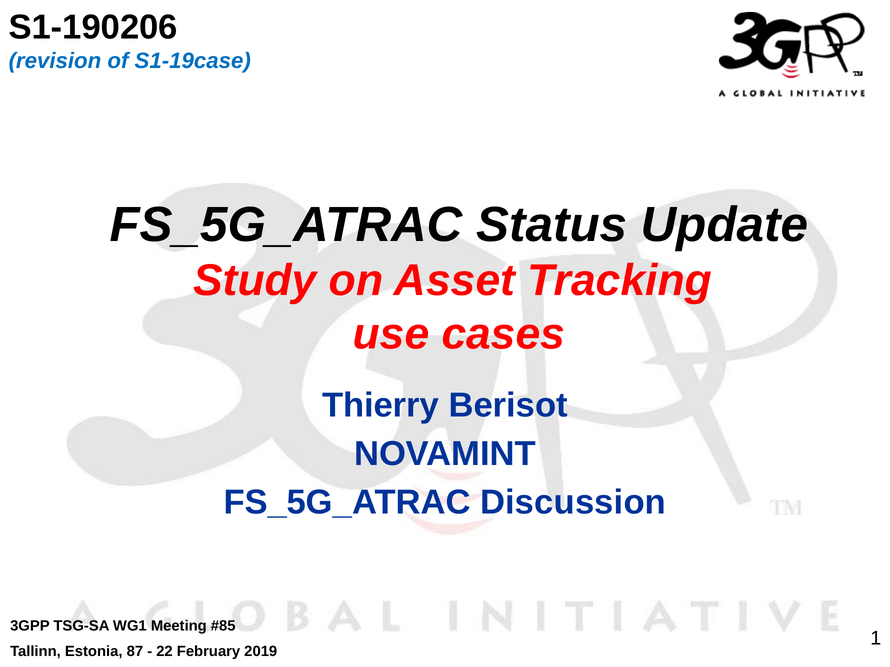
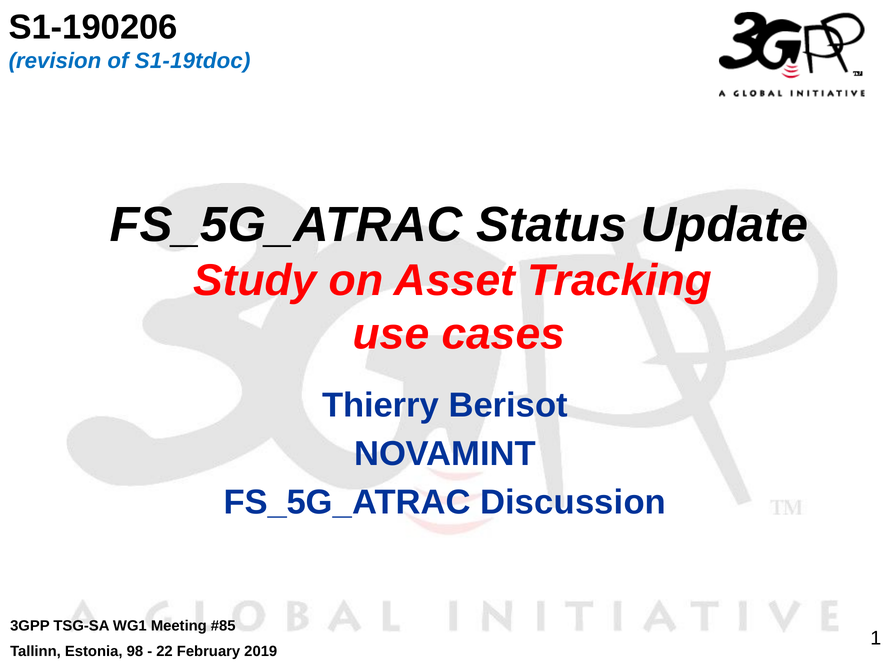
S1-19case: S1-19case -> S1-19tdoc
87: 87 -> 98
